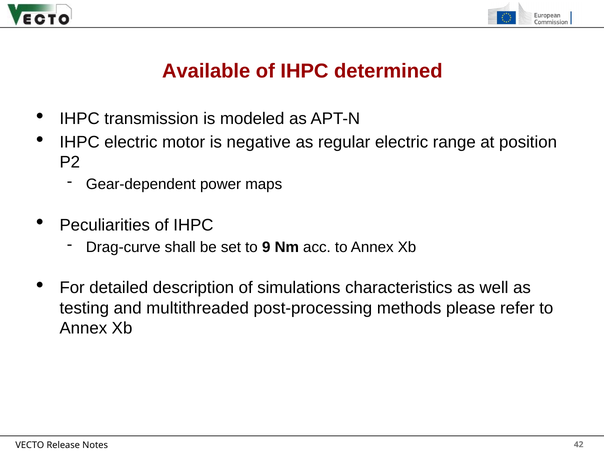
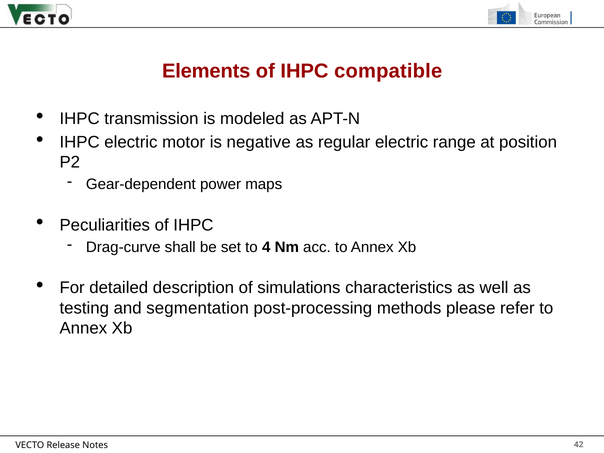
Available: Available -> Elements
determined: determined -> compatible
9: 9 -> 4
multithreaded: multithreaded -> segmentation
